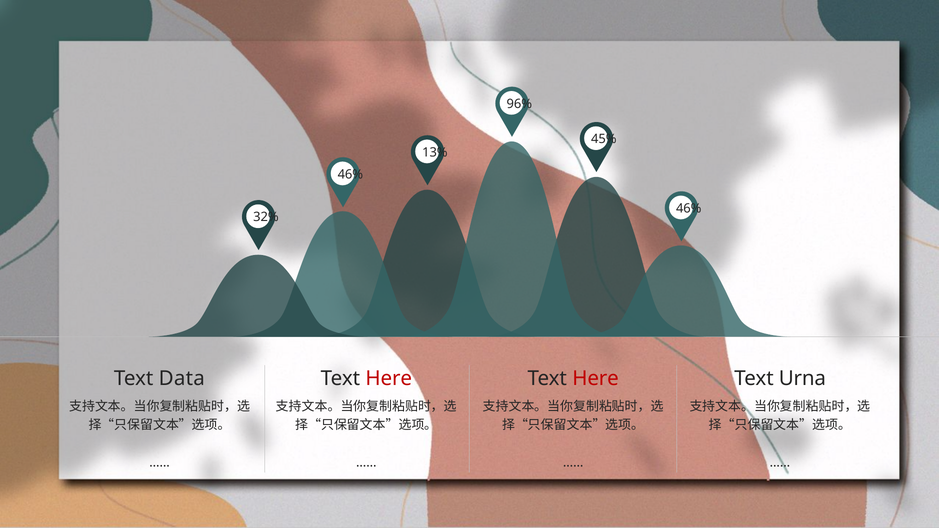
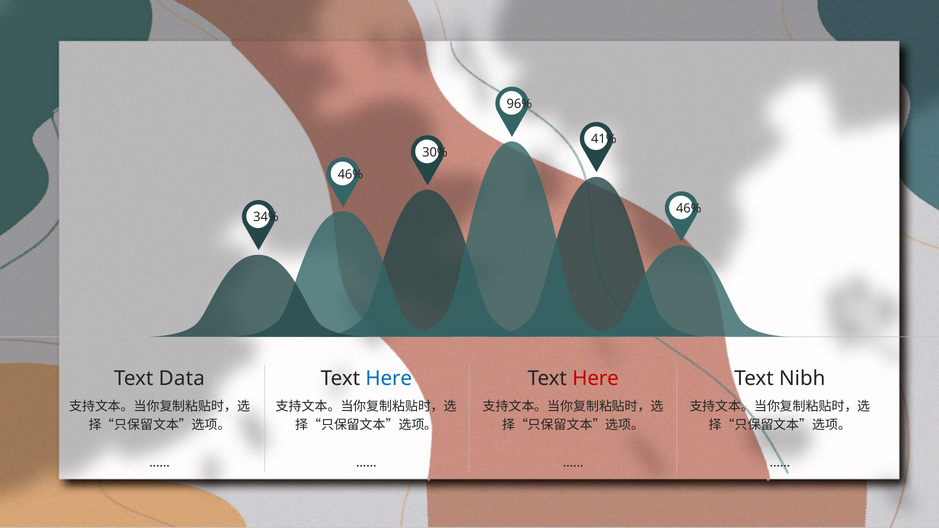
45%: 45% -> 41%
13%: 13% -> 30%
32%: 32% -> 34%
Here at (389, 379) colour: red -> blue
Urna: Urna -> Nibh
